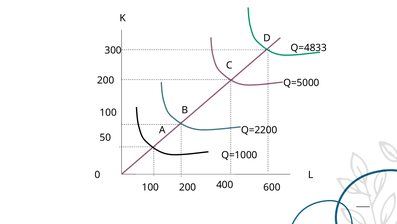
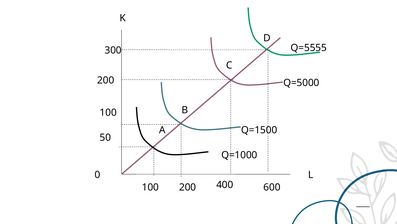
Q=4833: Q=4833 -> Q=5555
Q=2200: Q=2200 -> Q=1500
